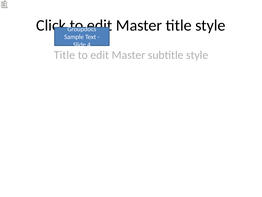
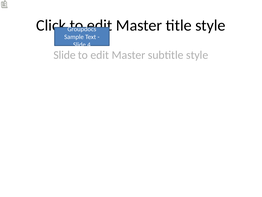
Title at (64, 55): Title -> Slide
